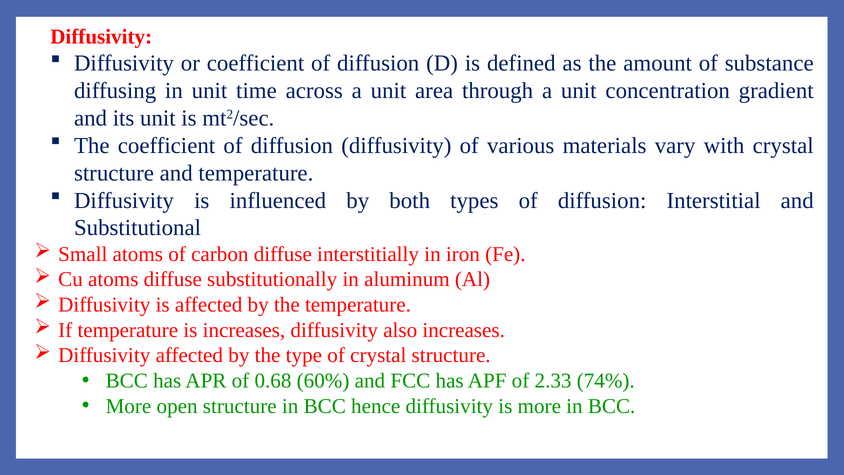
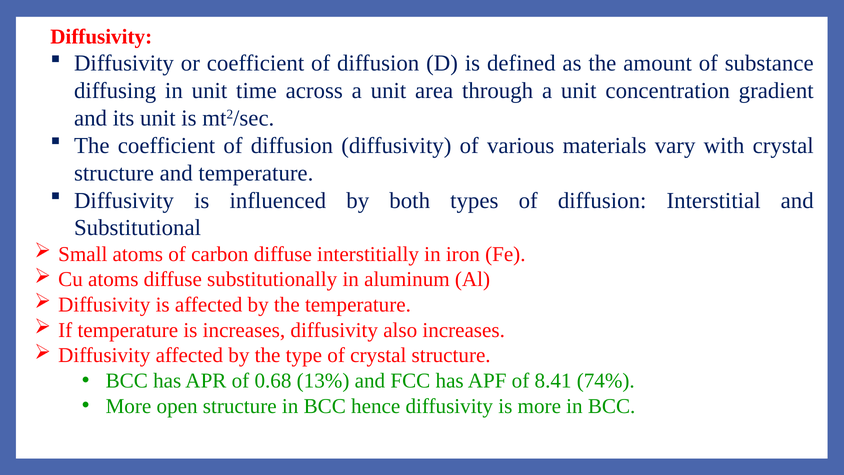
60%: 60% -> 13%
2.33: 2.33 -> 8.41
